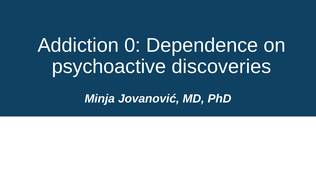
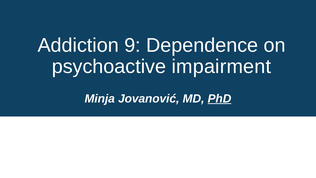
0: 0 -> 9
discoveries: discoveries -> impairment
PhD underline: none -> present
